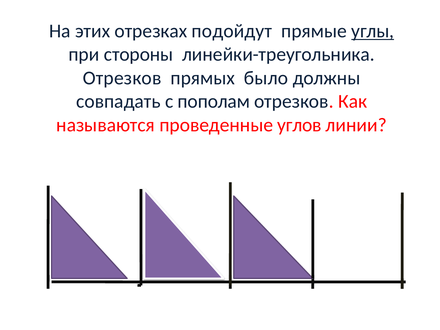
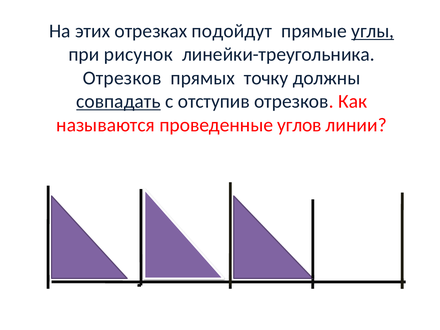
стороны: стороны -> рисунок
было: было -> точку
совпадать underline: none -> present
пополам: пополам -> отступив
